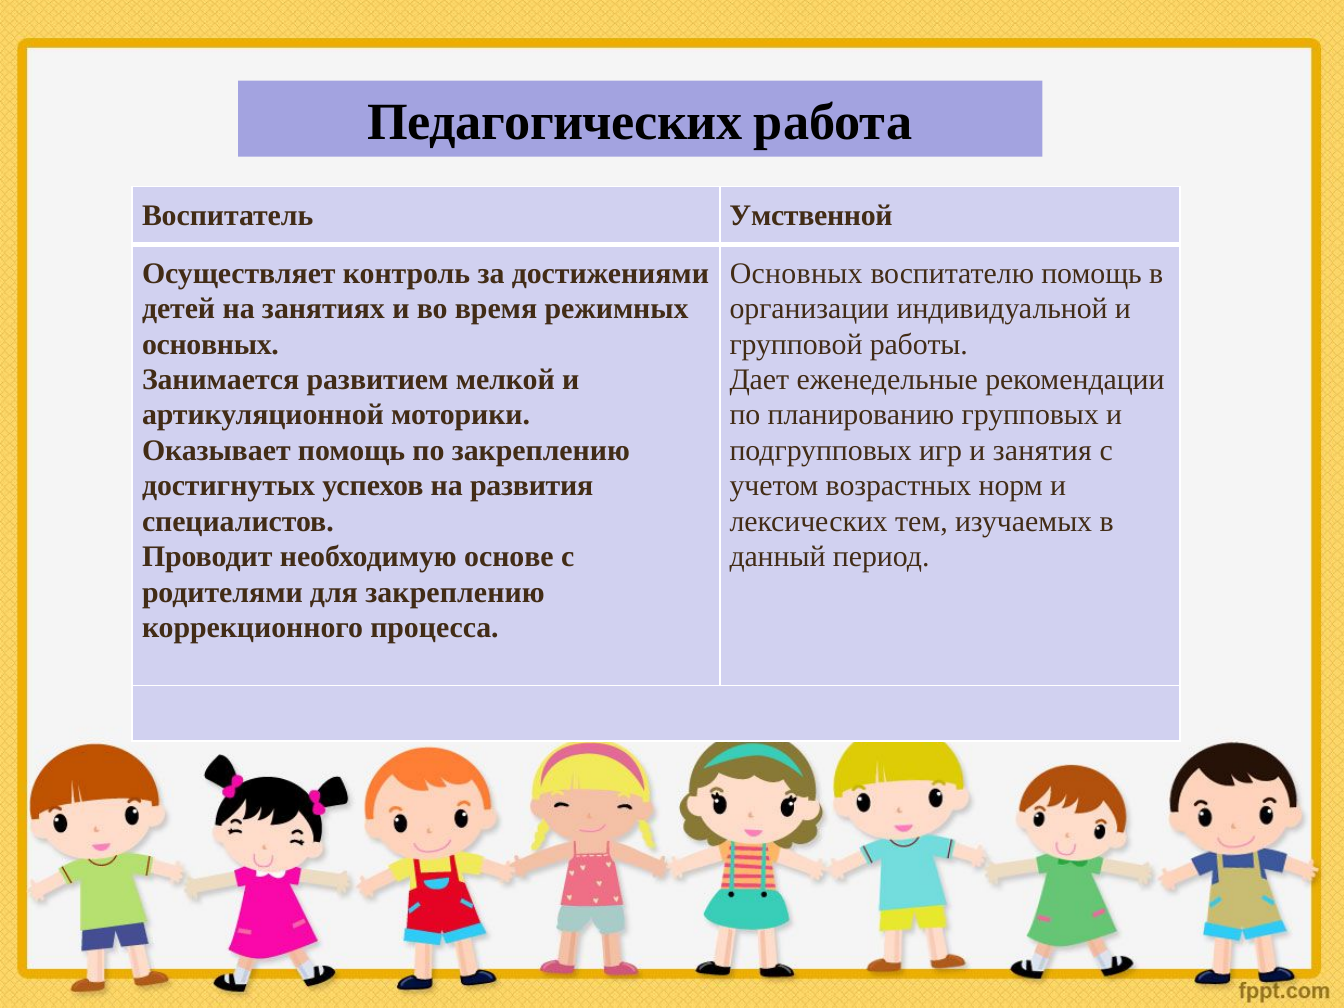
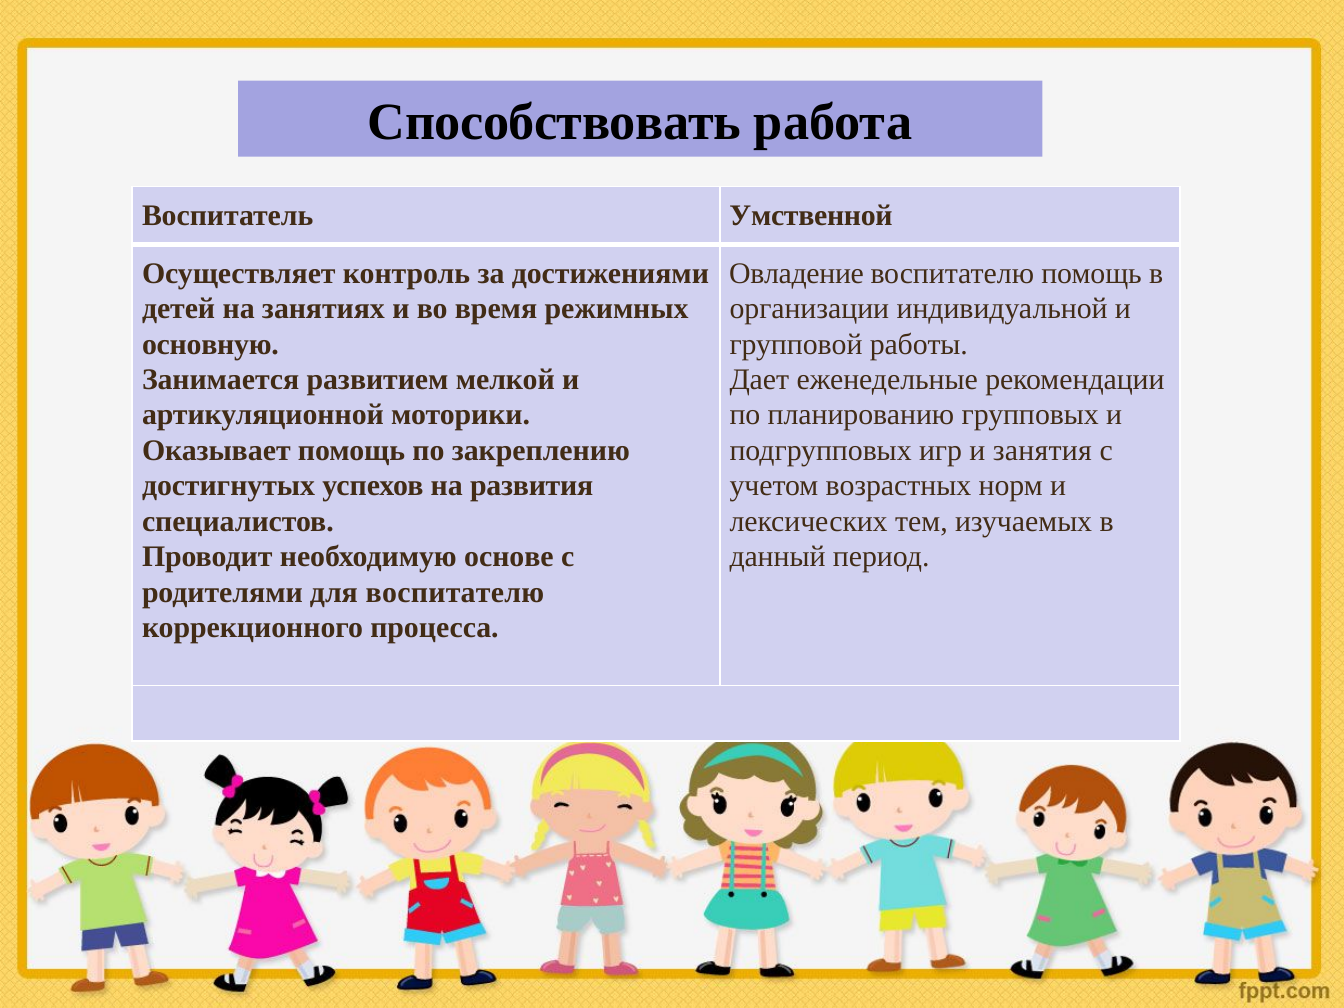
Педагогических: Педагогических -> Способствовать
Основных at (796, 273): Основных -> Овладение
основных at (210, 344): основных -> основную
для закреплению: закреплению -> воспитателю
